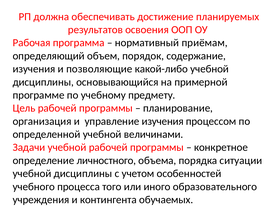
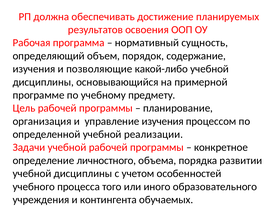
приёмам: приёмам -> сущность
величинами: величинами -> реализации
ситуации: ситуации -> развитии
